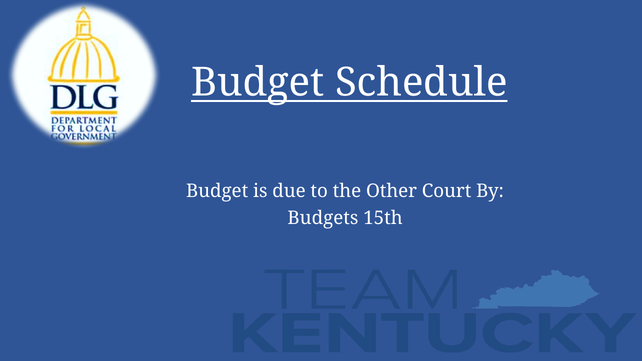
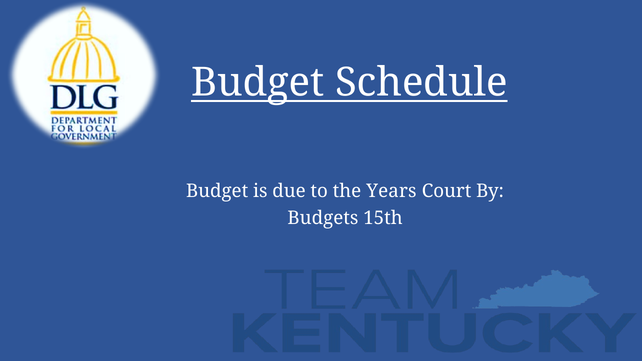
Other: Other -> Years
